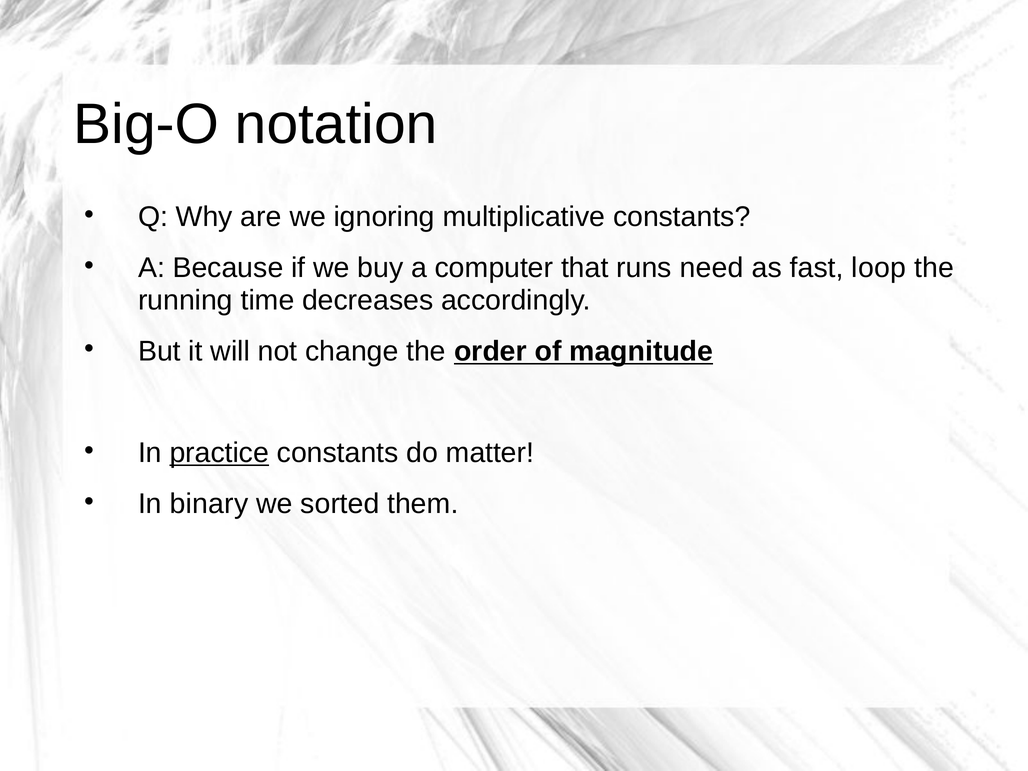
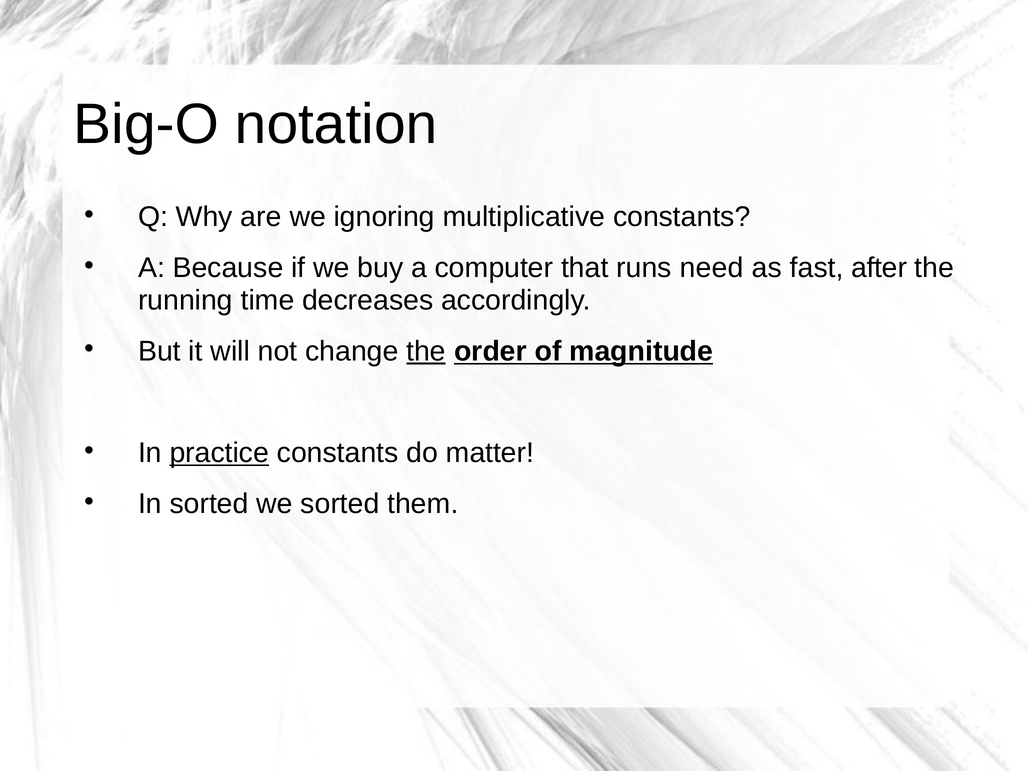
loop: loop -> after
the at (426, 351) underline: none -> present
In binary: binary -> sorted
